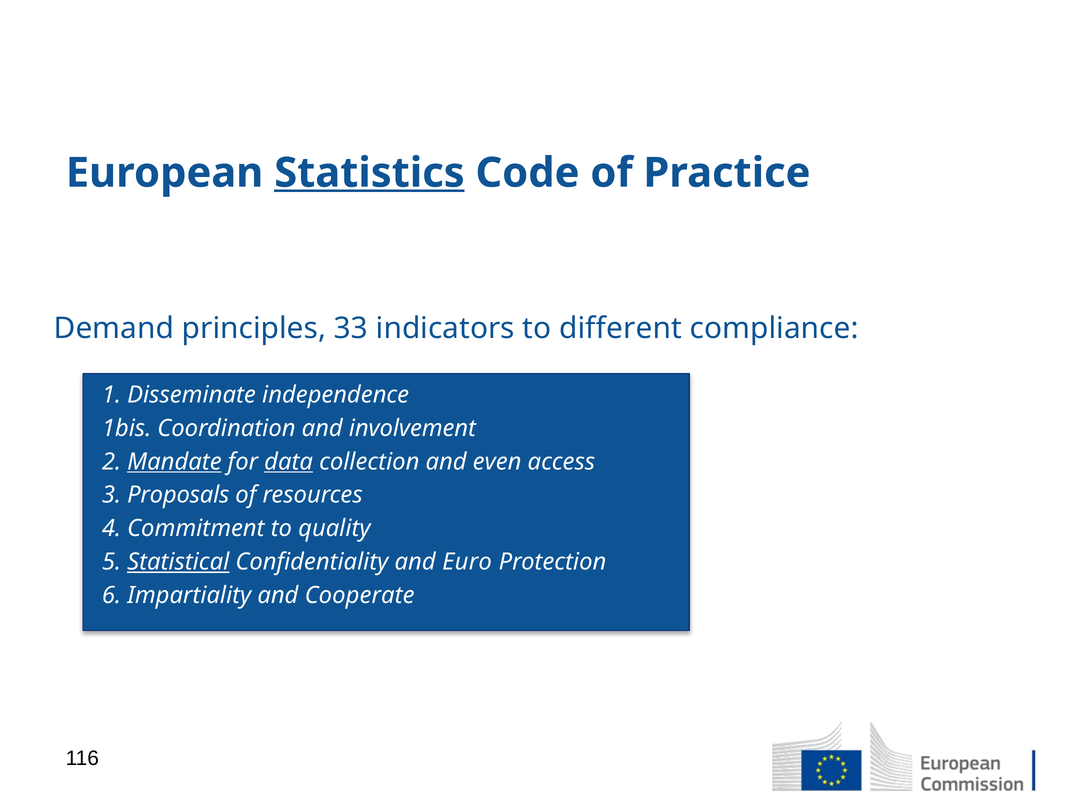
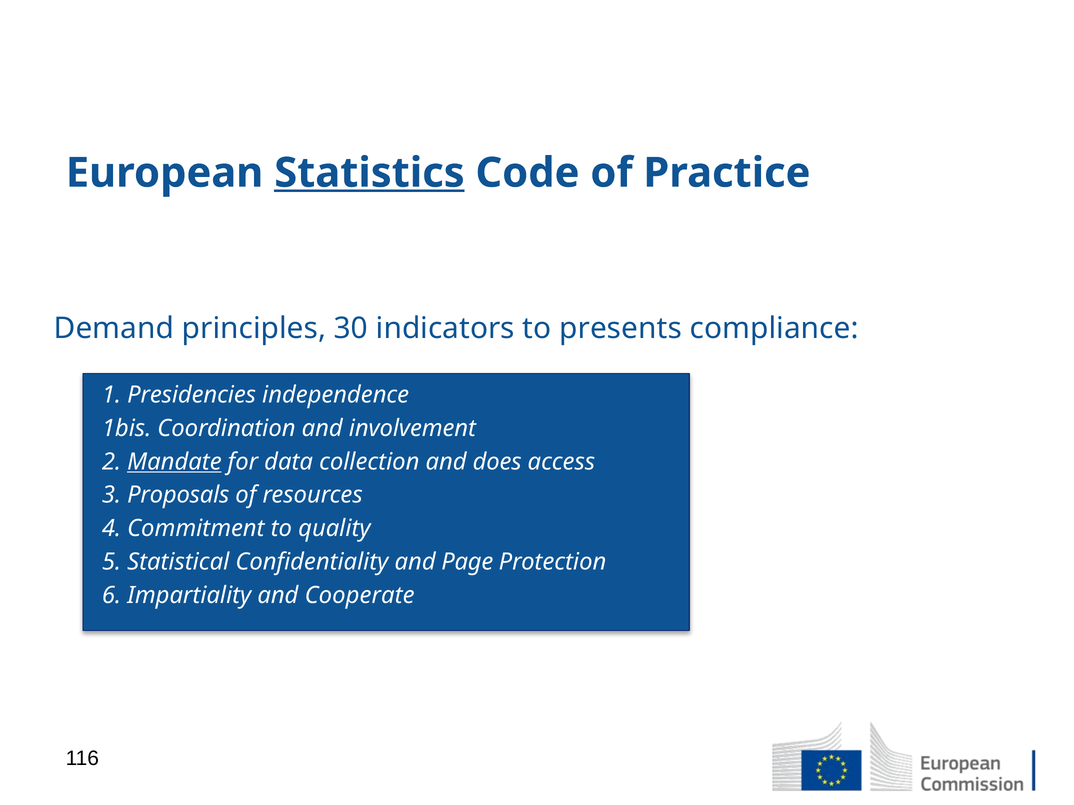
33: 33 -> 30
different: different -> presents
Disseminate: Disseminate -> Presidencies
data underline: present -> none
even: even -> does
Statistical underline: present -> none
Euro: Euro -> Page
